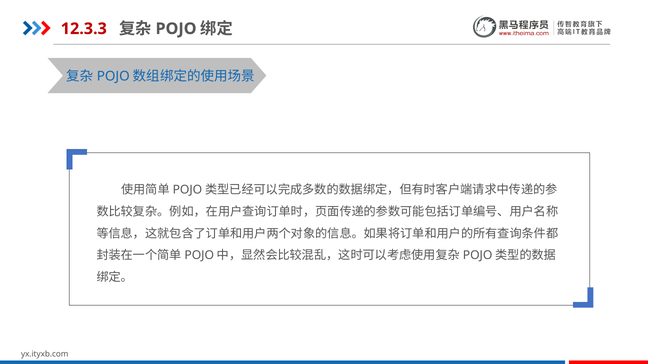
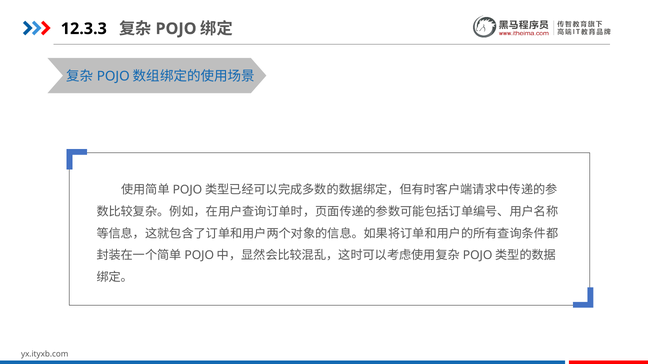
12.3.3 colour: red -> black
